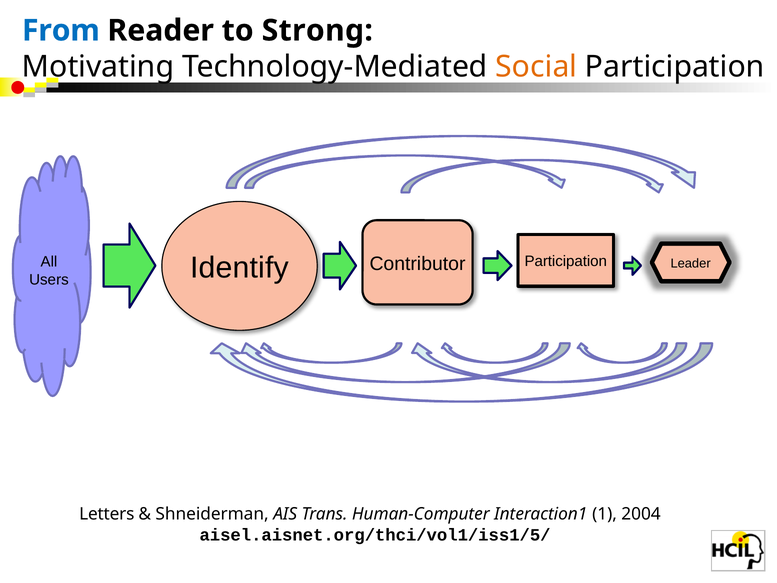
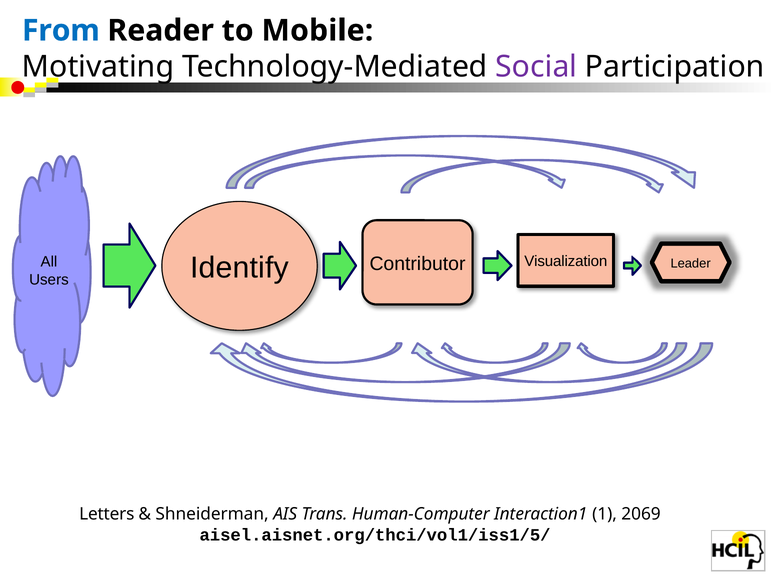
Strong: Strong -> Mobile
Social colour: orange -> purple
Contributor Participation: Participation -> Visualization
2004: 2004 -> 2069
